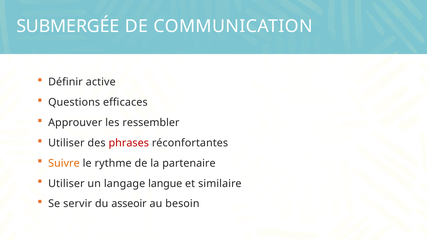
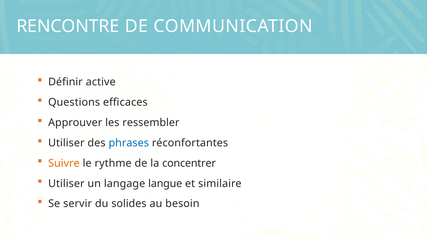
SUBMERGÉE: SUBMERGÉE -> RENCONTRE
phrases colour: red -> blue
partenaire: partenaire -> concentrer
asseoir: asseoir -> solides
